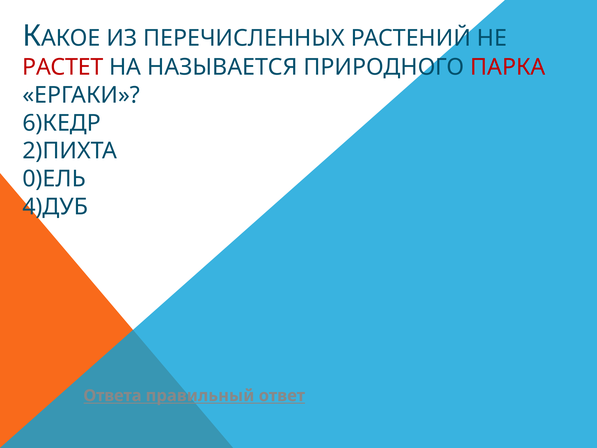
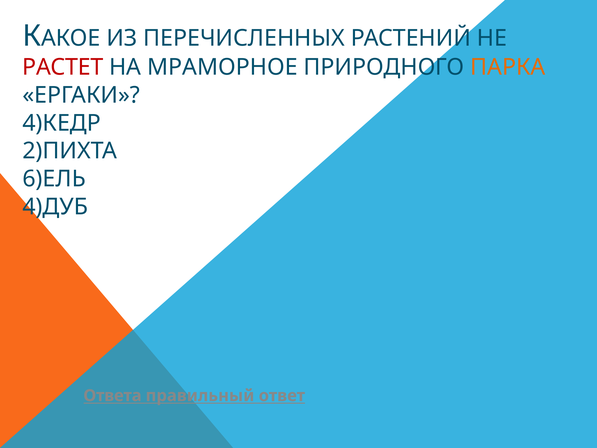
НАЗЫВАЕТСЯ: НАЗЫВАЕТСЯ -> МРАМОРНОЕ
ПАРКА colour: red -> orange
6)КЕДР: 6)КЕДР -> 4)КЕДР
0)ЕЛЬ: 0)ЕЛЬ -> 6)ЕЛЬ
